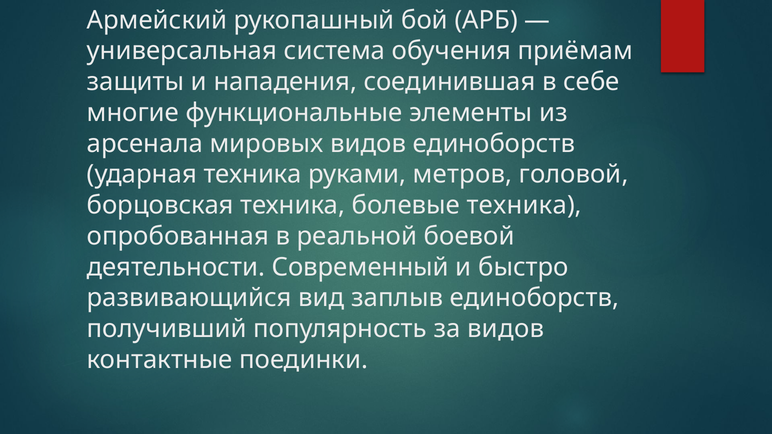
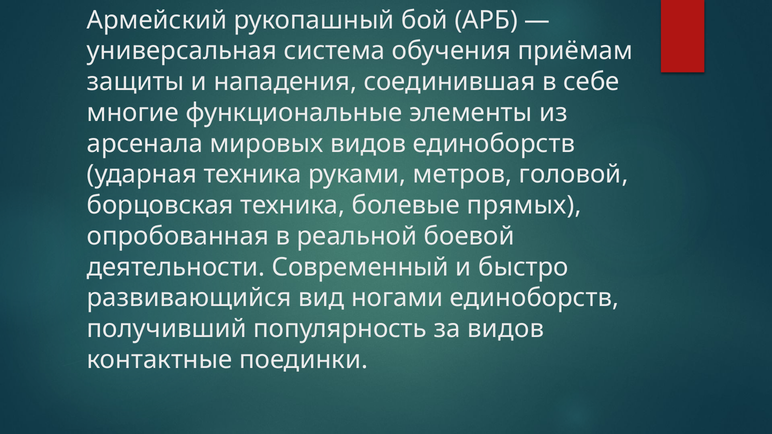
болевые техника: техника -> прямых
заплыв: заплыв -> ногами
